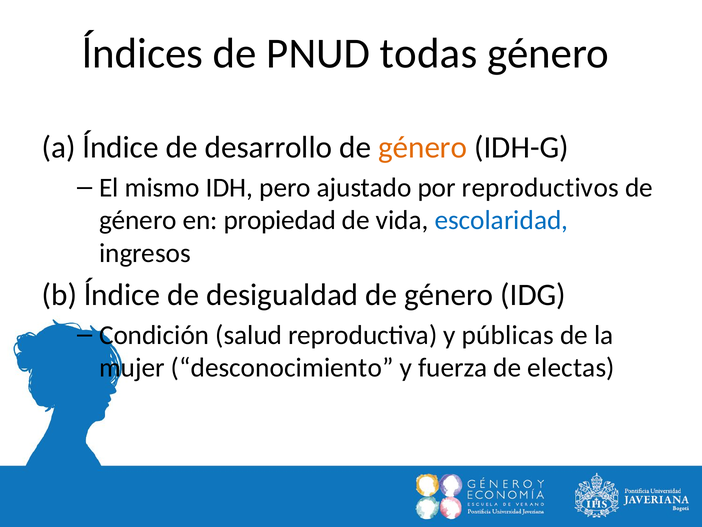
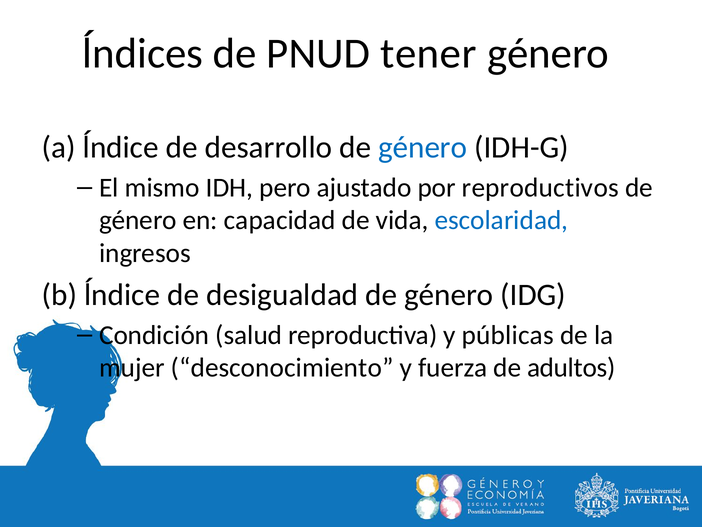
todas: todas -> tener
género at (423, 147) colour: orange -> blue
propiedad: propiedad -> capacidad
electas: electas -> adultos
